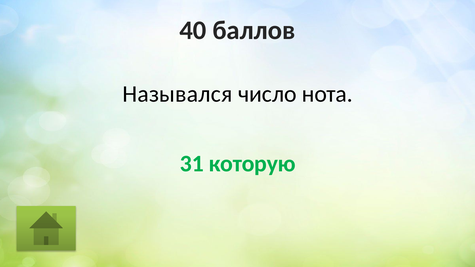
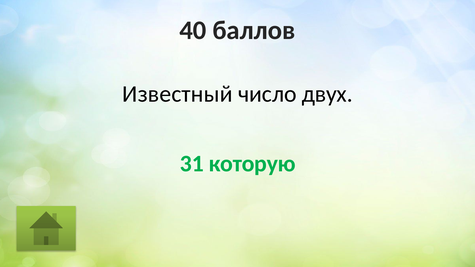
Назывался: Назывался -> Известный
нота: нота -> двух
